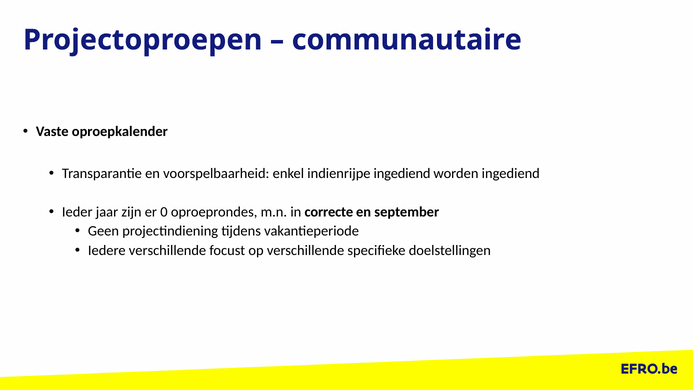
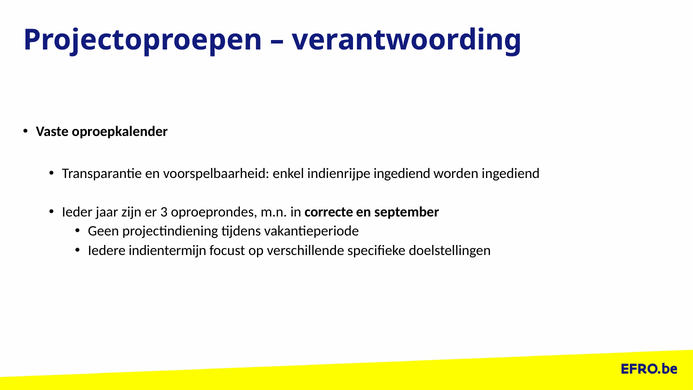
communautaire: communautaire -> verantwoording
0: 0 -> 3
Iedere verschillende: verschillende -> indientermijn
